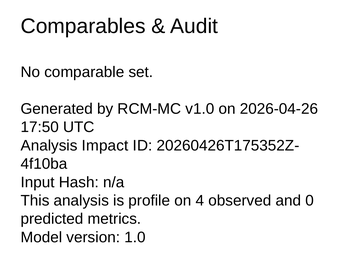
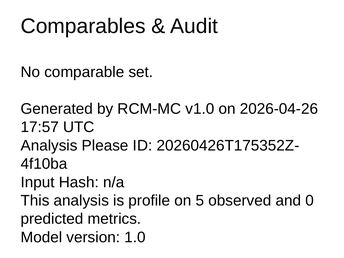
17:50: 17:50 -> 17:57
Impact: Impact -> Please
4: 4 -> 5
